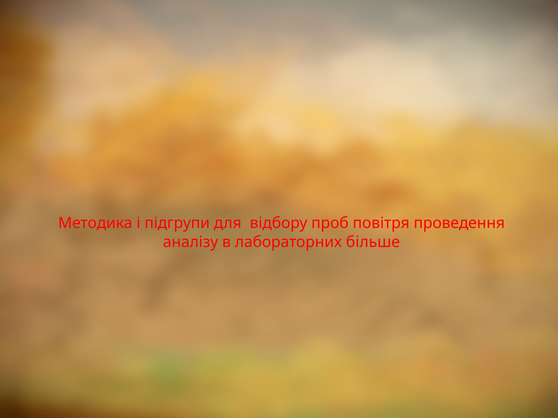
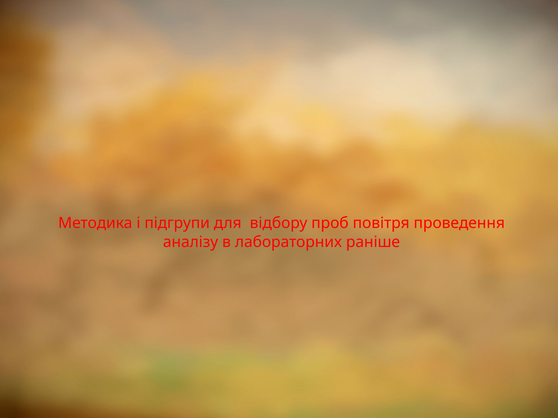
більше: більше -> раніше
